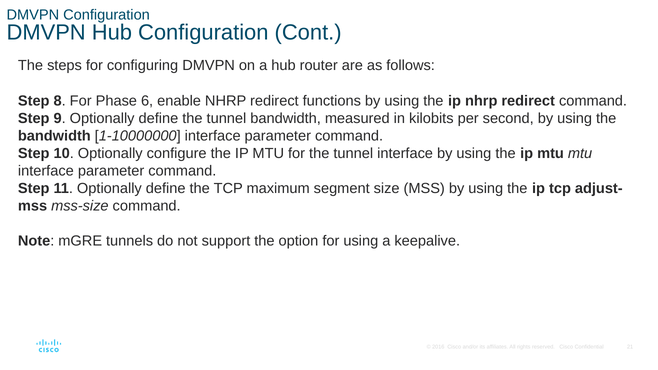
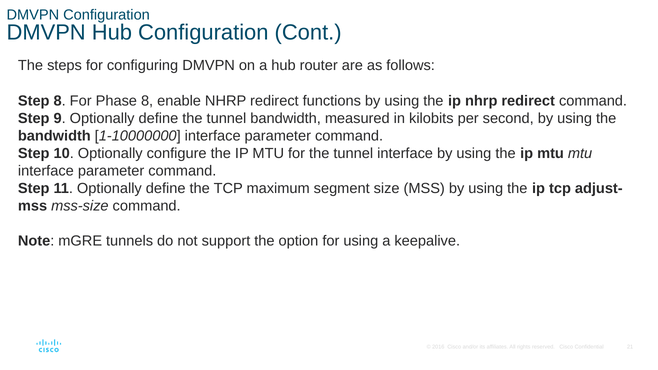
Phase 6: 6 -> 8
